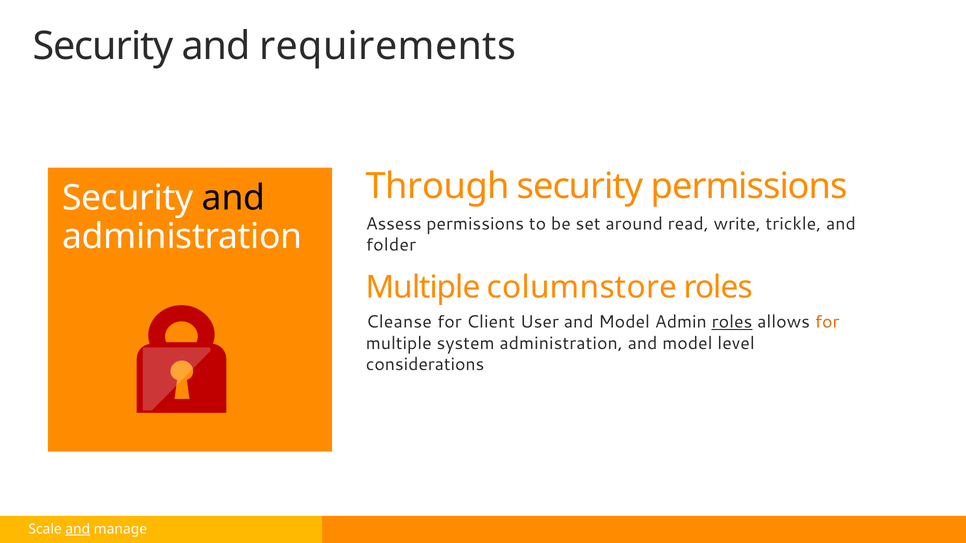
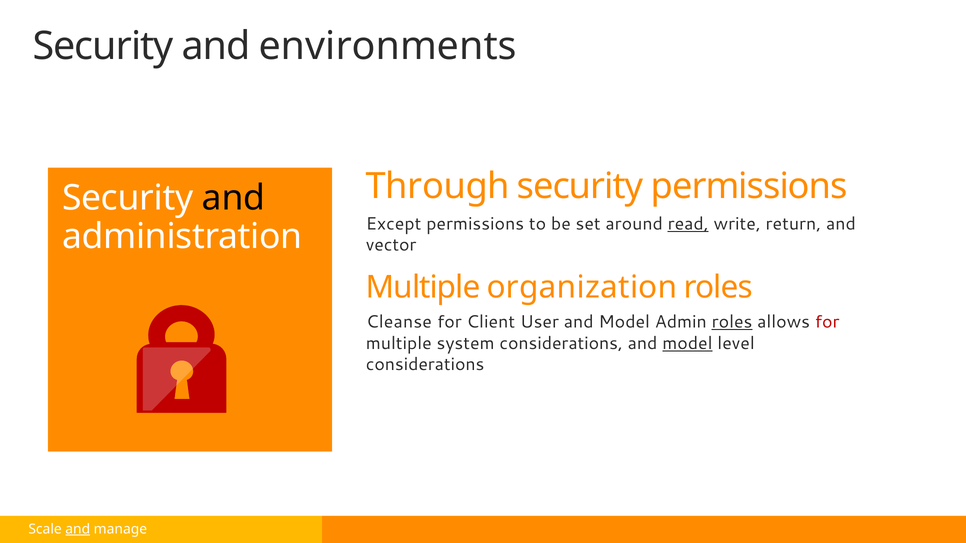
requirements: requirements -> environments
Assess: Assess -> Except
read underline: none -> present
trickle: trickle -> return
folder: folder -> vector
columnstore: columnstore -> organization
for at (827, 322) colour: orange -> red
system administration: administration -> considerations
model at (687, 343) underline: none -> present
